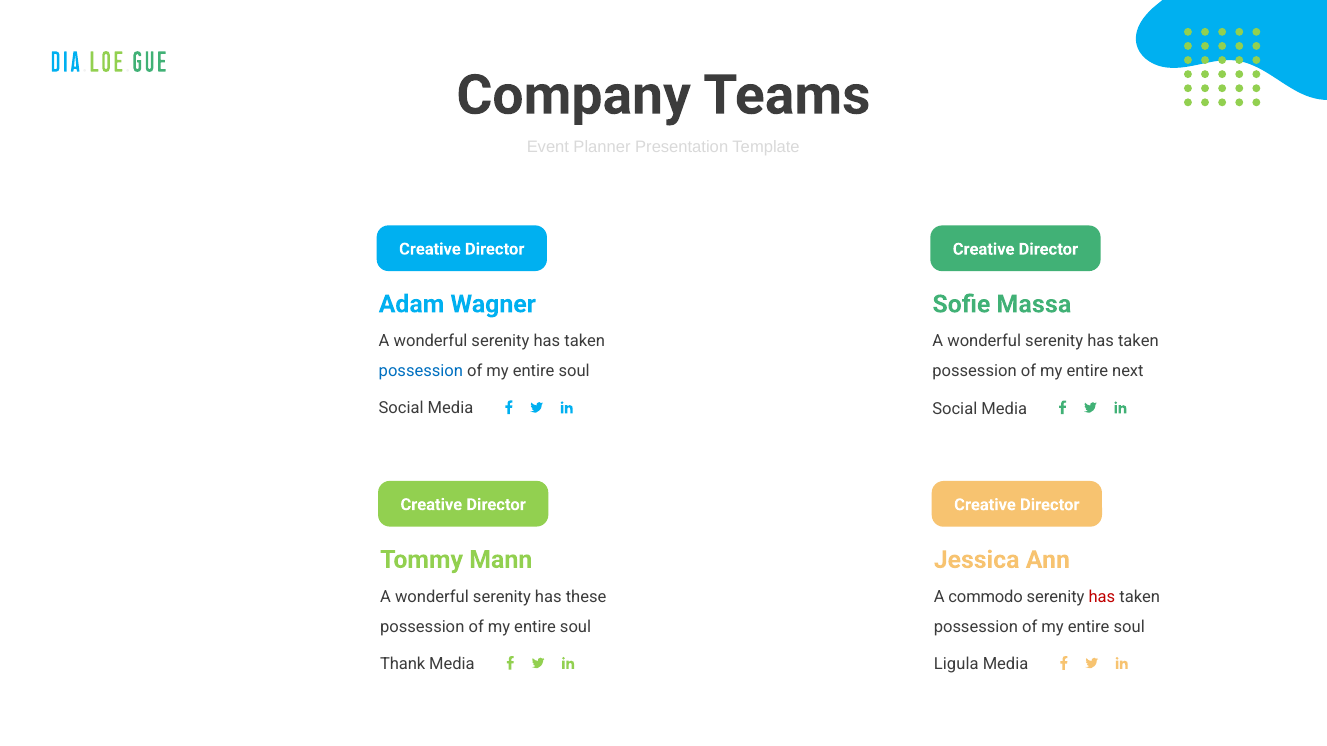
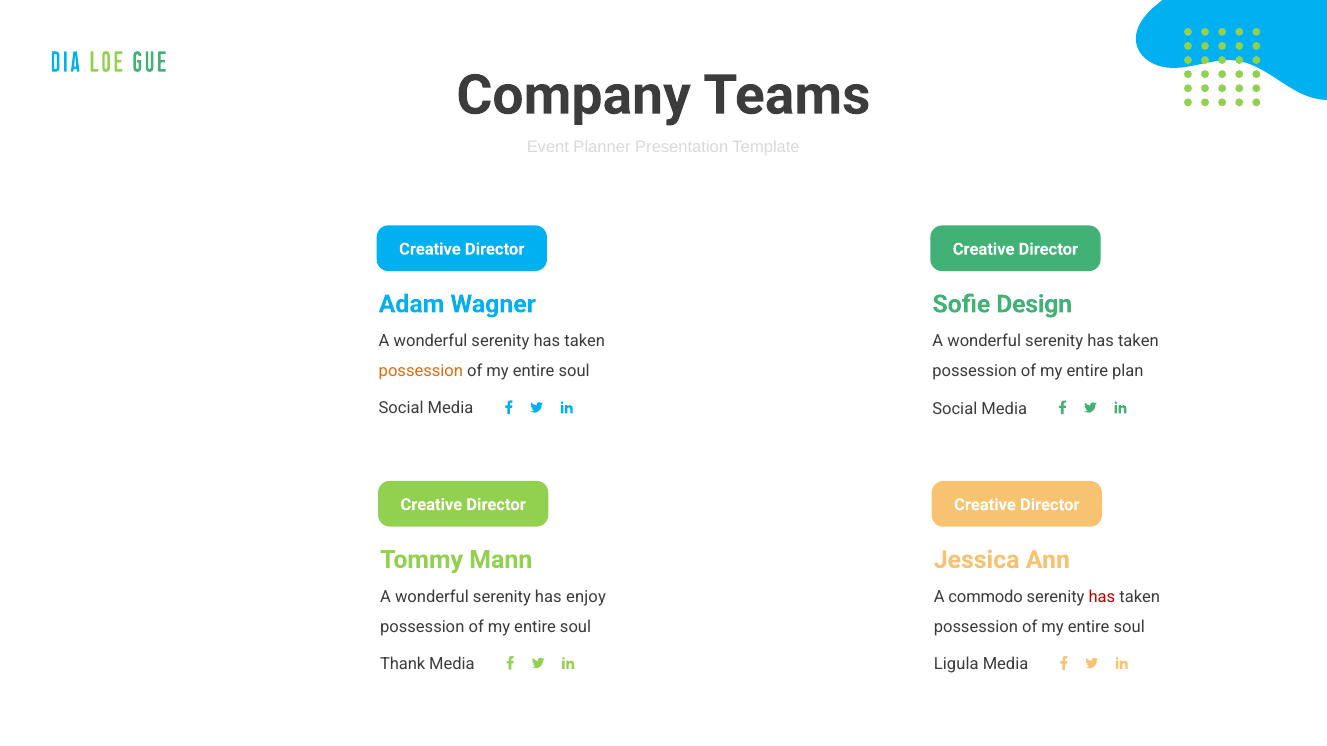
Massa: Massa -> Design
possession at (421, 371) colour: blue -> orange
next: next -> plan
these: these -> enjoy
